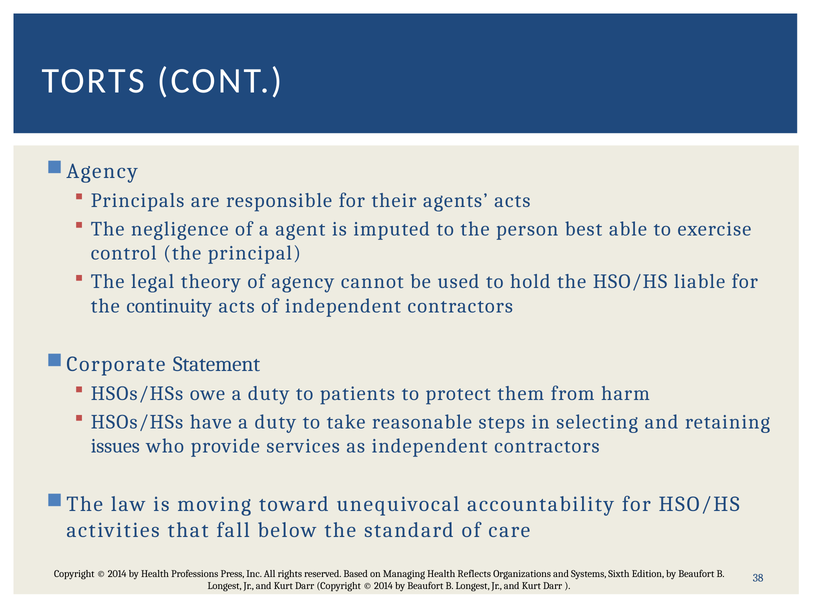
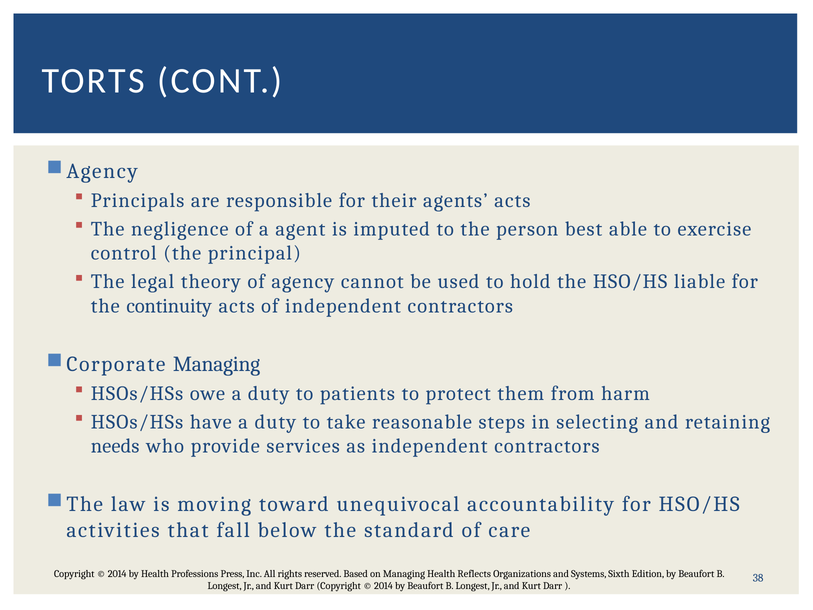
Corporate Statement: Statement -> Managing
issues: issues -> needs
